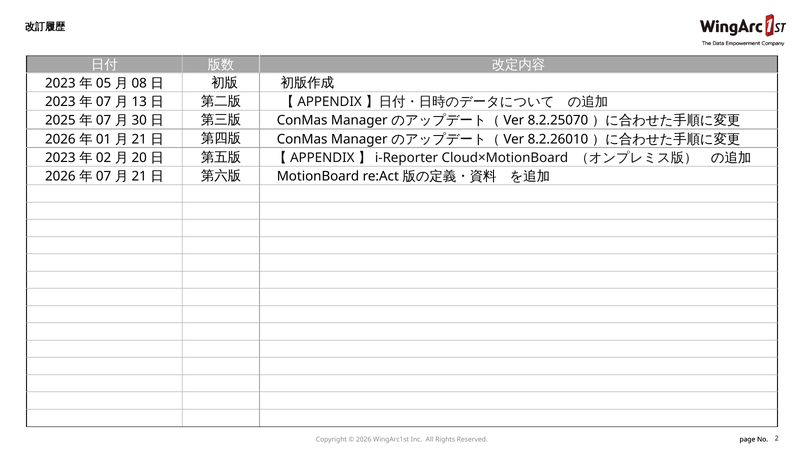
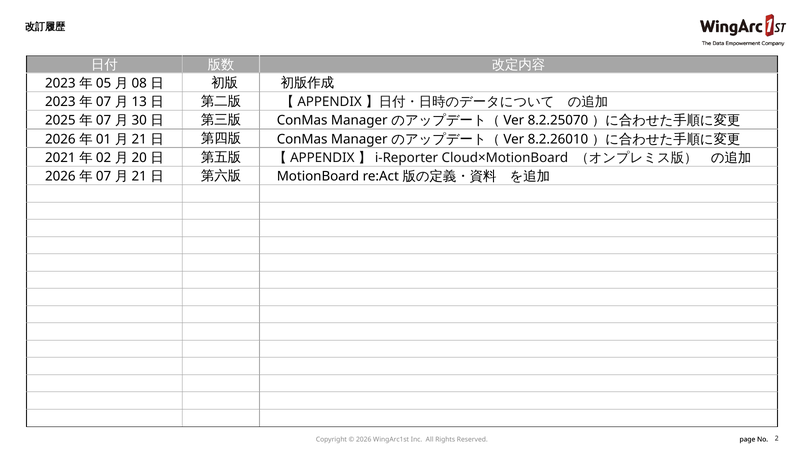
2023 at (60, 158): 2023 -> 2021
